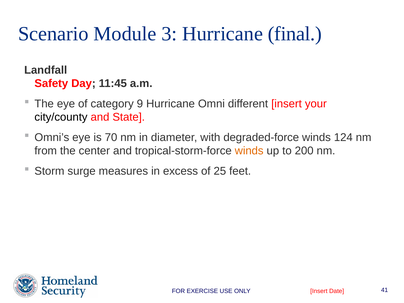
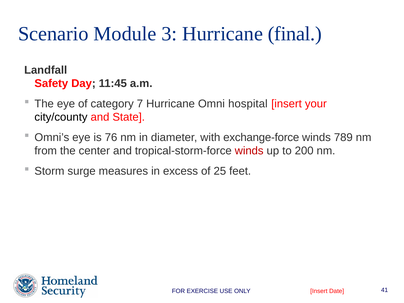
9: 9 -> 7
different: different -> hospital
70: 70 -> 76
degraded-force: degraded-force -> exchange-force
124: 124 -> 789
winds at (249, 151) colour: orange -> red
